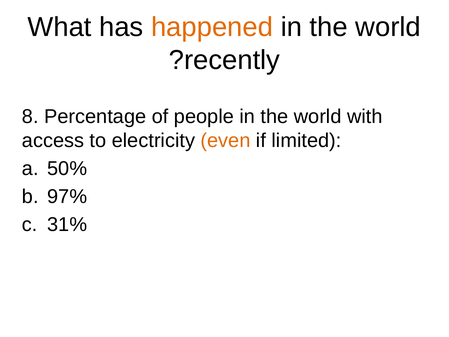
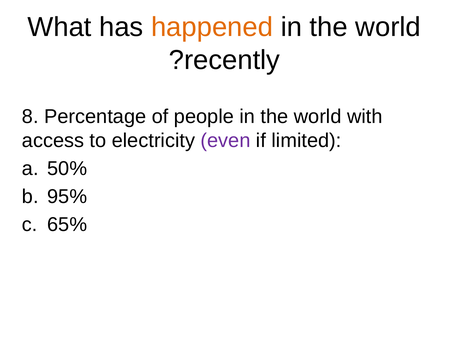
even colour: orange -> purple
97%: 97% -> 95%
31%: 31% -> 65%
